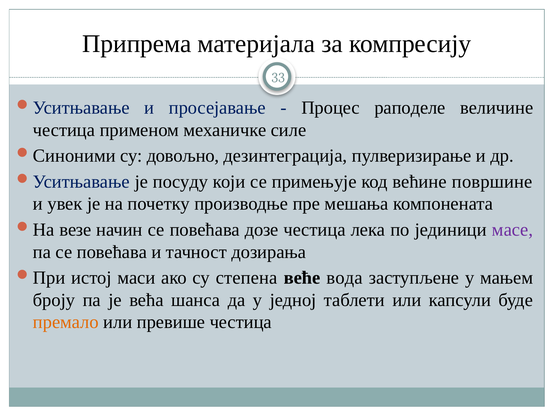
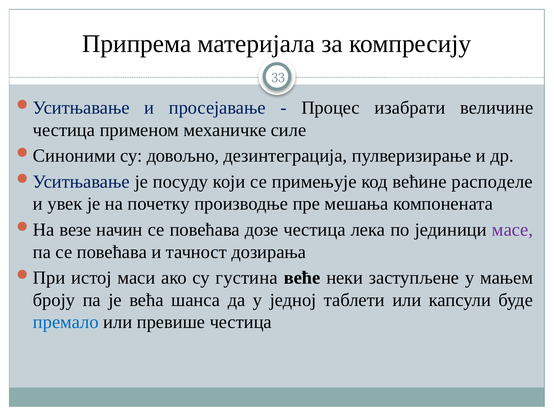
раподеле: раподеле -> изабрати
површине: површине -> расподеле
степена: степена -> густина
вода: вода -> неки
премало colour: orange -> blue
